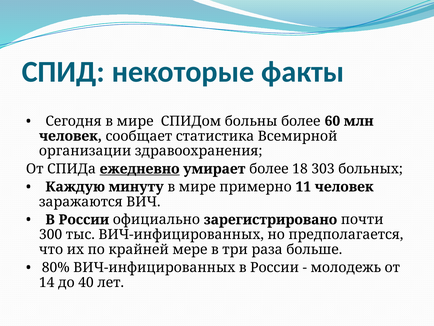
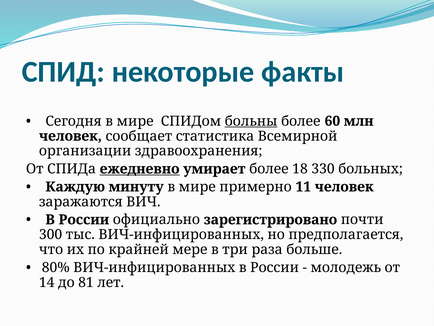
больны underline: none -> present
303: 303 -> 330
40: 40 -> 81
